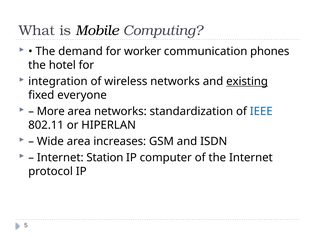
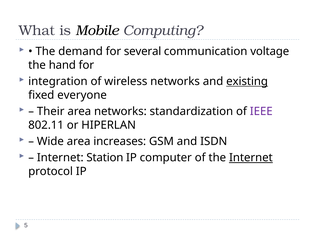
worker: worker -> several
phones: phones -> voltage
hotel: hotel -> hand
More: More -> Their
IEEE colour: blue -> purple
Internet at (251, 157) underline: none -> present
